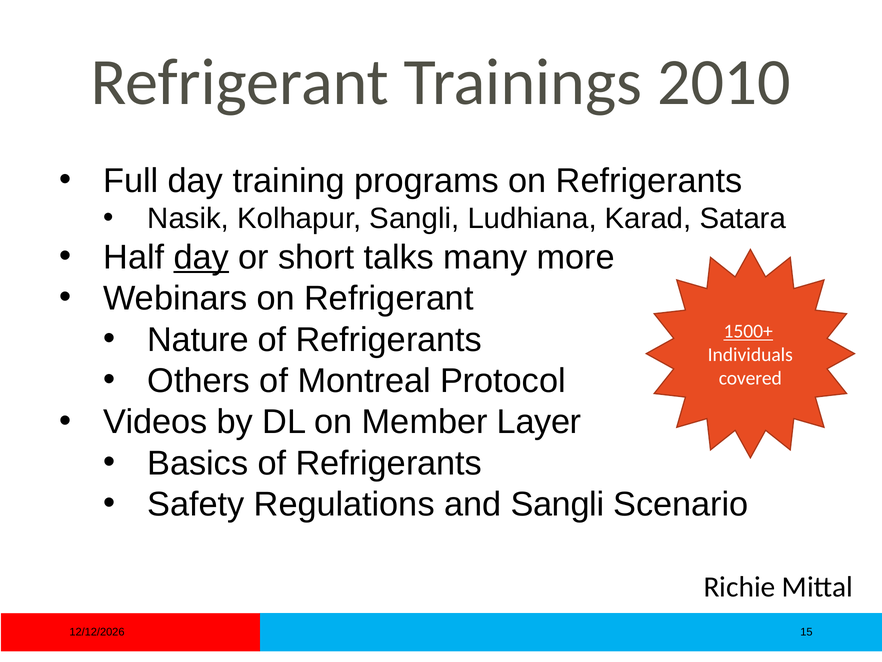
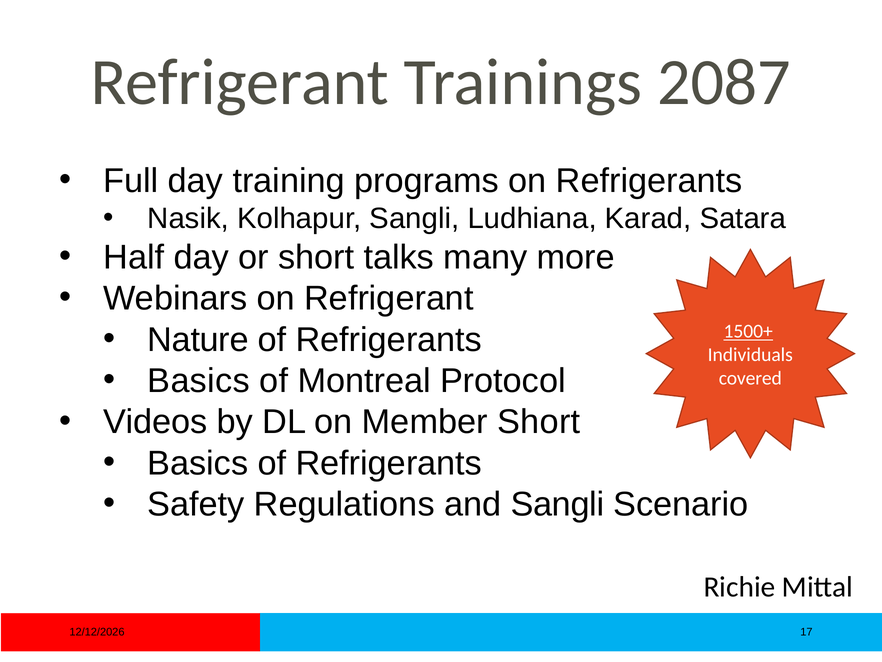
2010: 2010 -> 2087
day at (201, 257) underline: present -> none
Others at (199, 381): Others -> Basics
Member Layer: Layer -> Short
15: 15 -> 17
